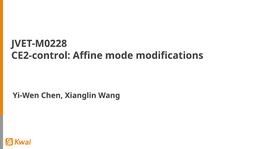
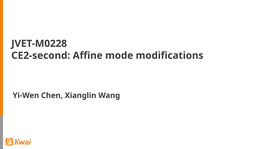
CE2-control: CE2-control -> CE2-second
